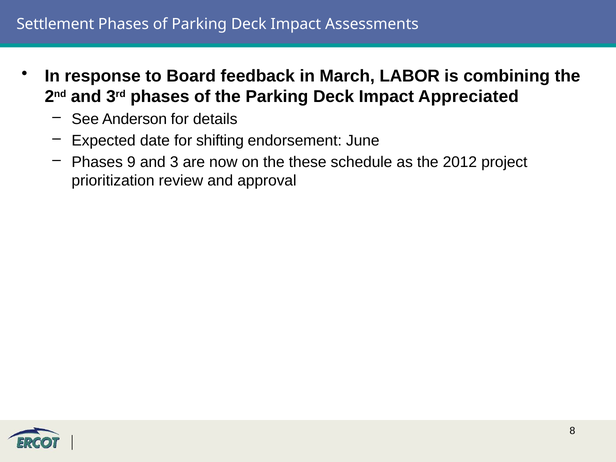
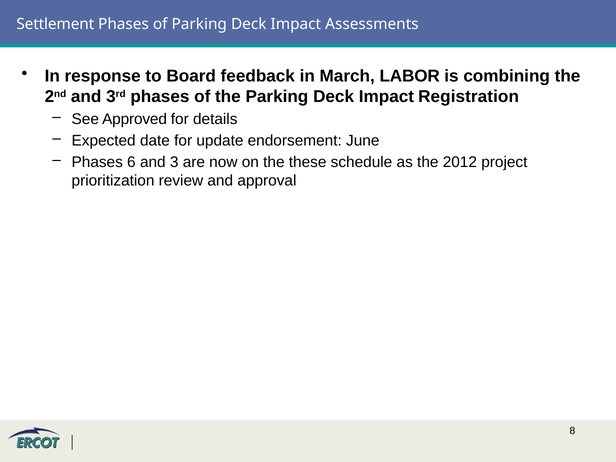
Appreciated: Appreciated -> Registration
Anderson: Anderson -> Approved
shifting: shifting -> update
9: 9 -> 6
